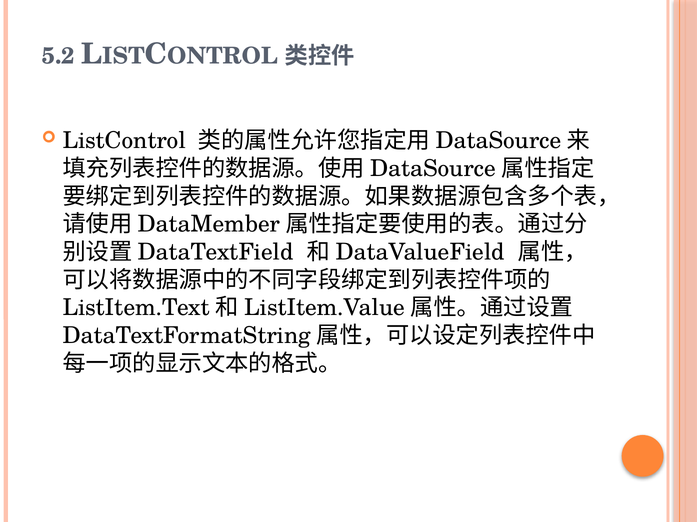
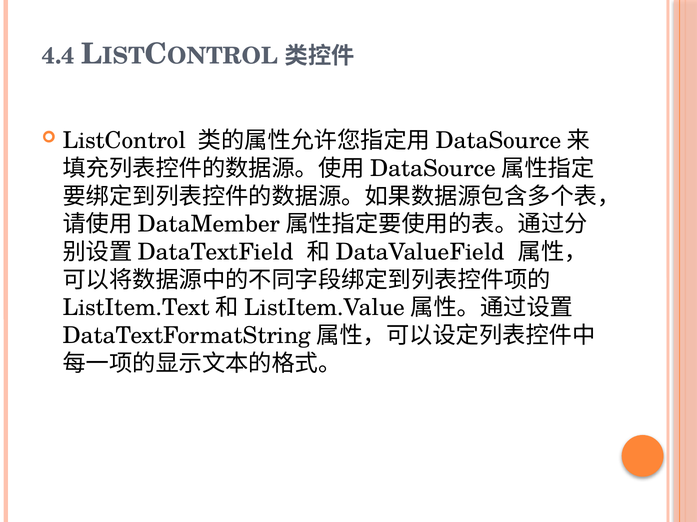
5.2: 5.2 -> 4.4
